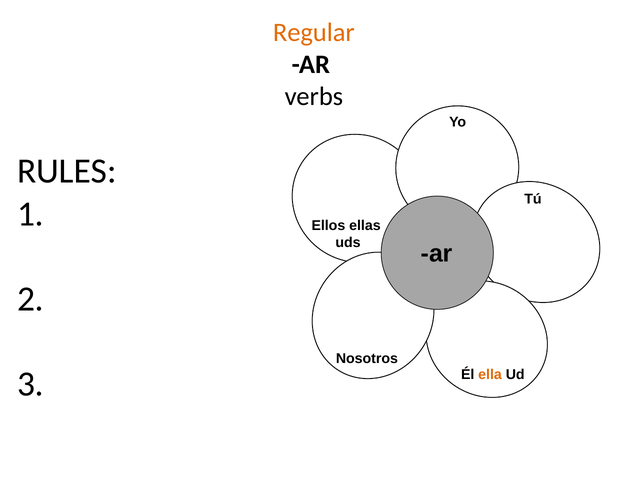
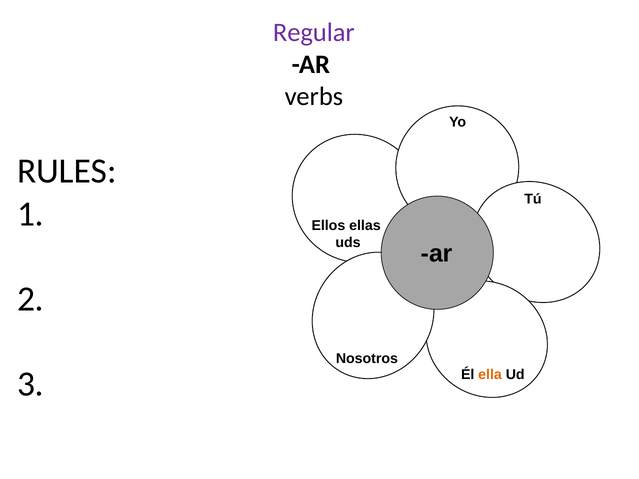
Regular colour: orange -> purple
